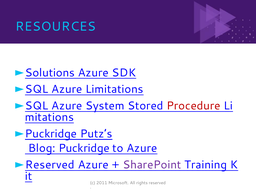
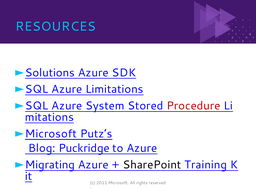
Puckridge at (51, 134): Puckridge -> Microsoft
Reserved at (50, 165): Reserved -> Migrating
SharePoint colour: purple -> black
